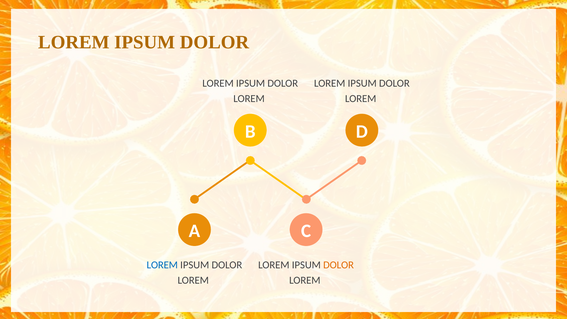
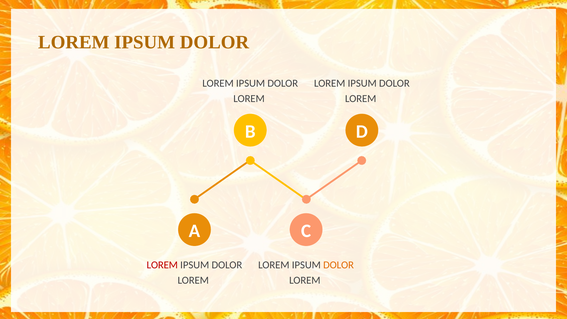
LOREM at (162, 265) colour: blue -> red
